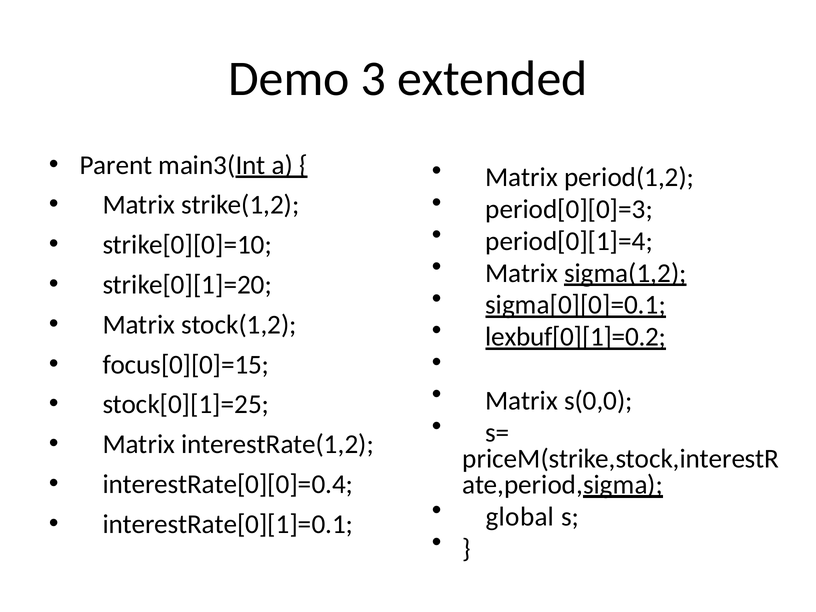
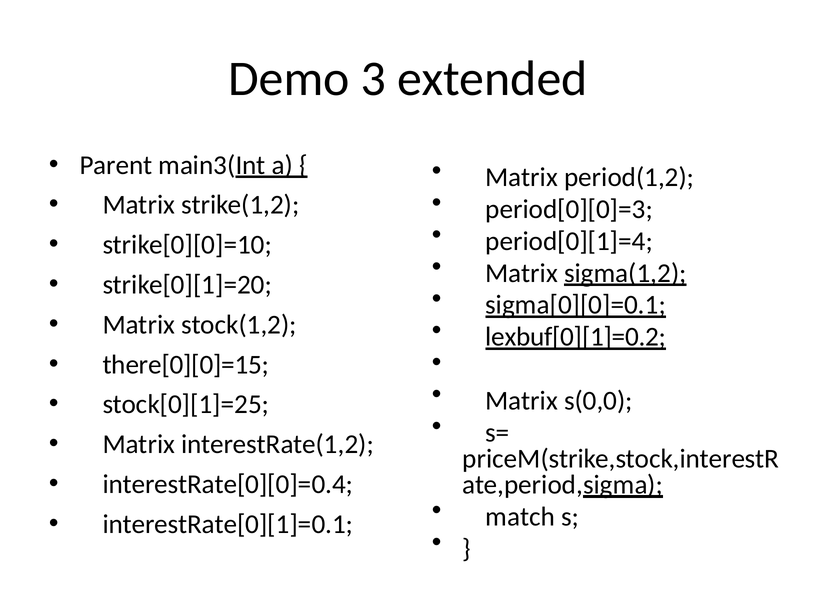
focus[0][0]=15: focus[0][0]=15 -> there[0][0]=15
global: global -> match
